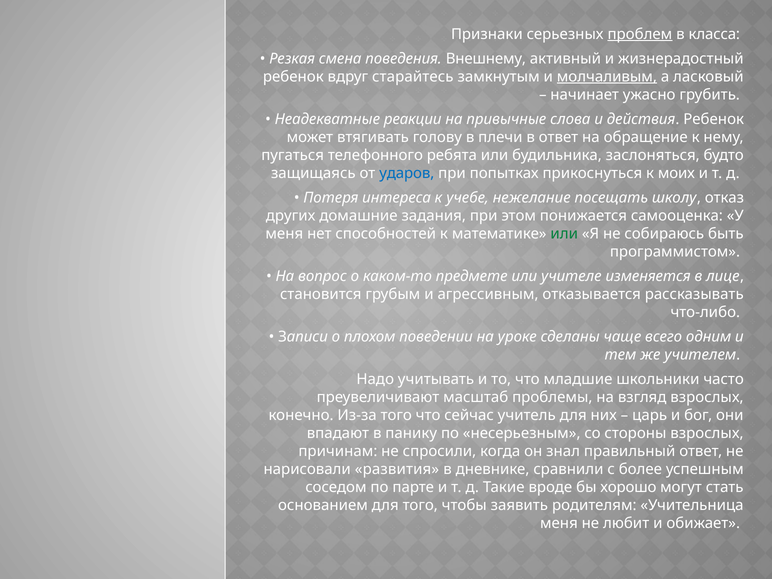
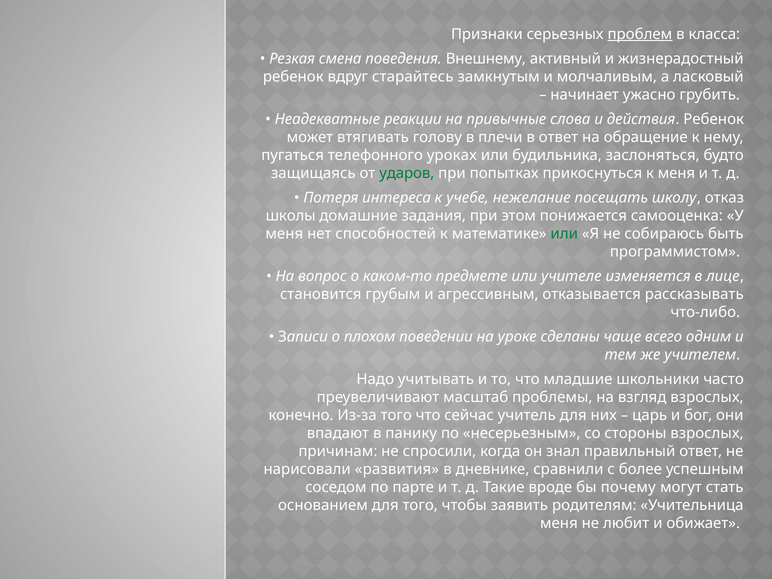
молчаливым underline: present -> none
ребята: ребята -> уроках
ударов colour: blue -> green
к моих: моих -> меня
других: других -> школы
хорошо: хорошо -> почему
